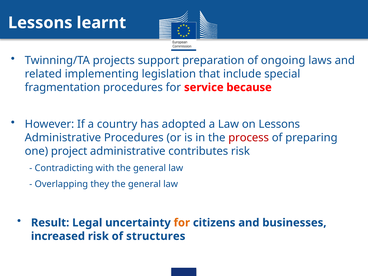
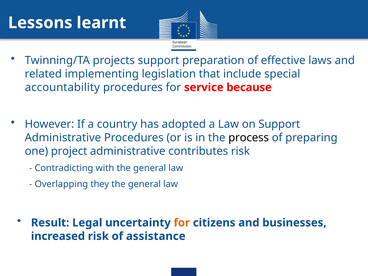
ongoing: ongoing -> effective
fragmentation: fragmentation -> accountability
on Lessons: Lessons -> Support
process colour: red -> black
structures: structures -> assistance
